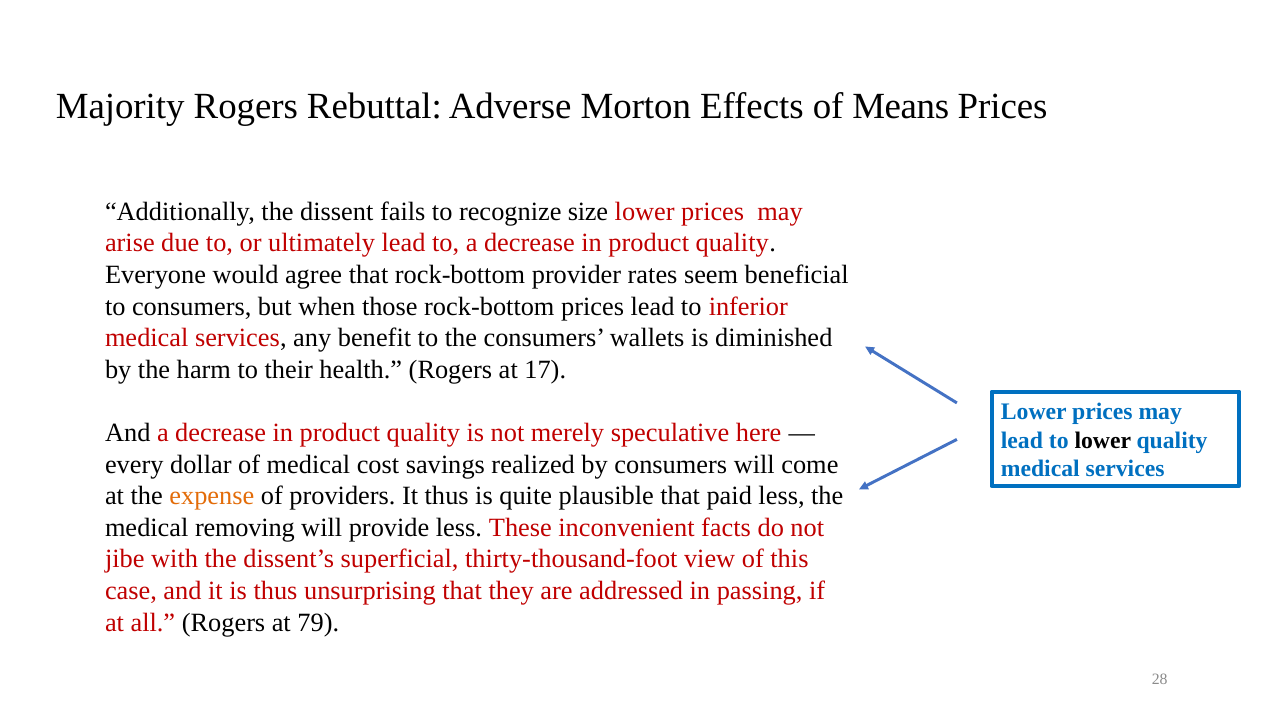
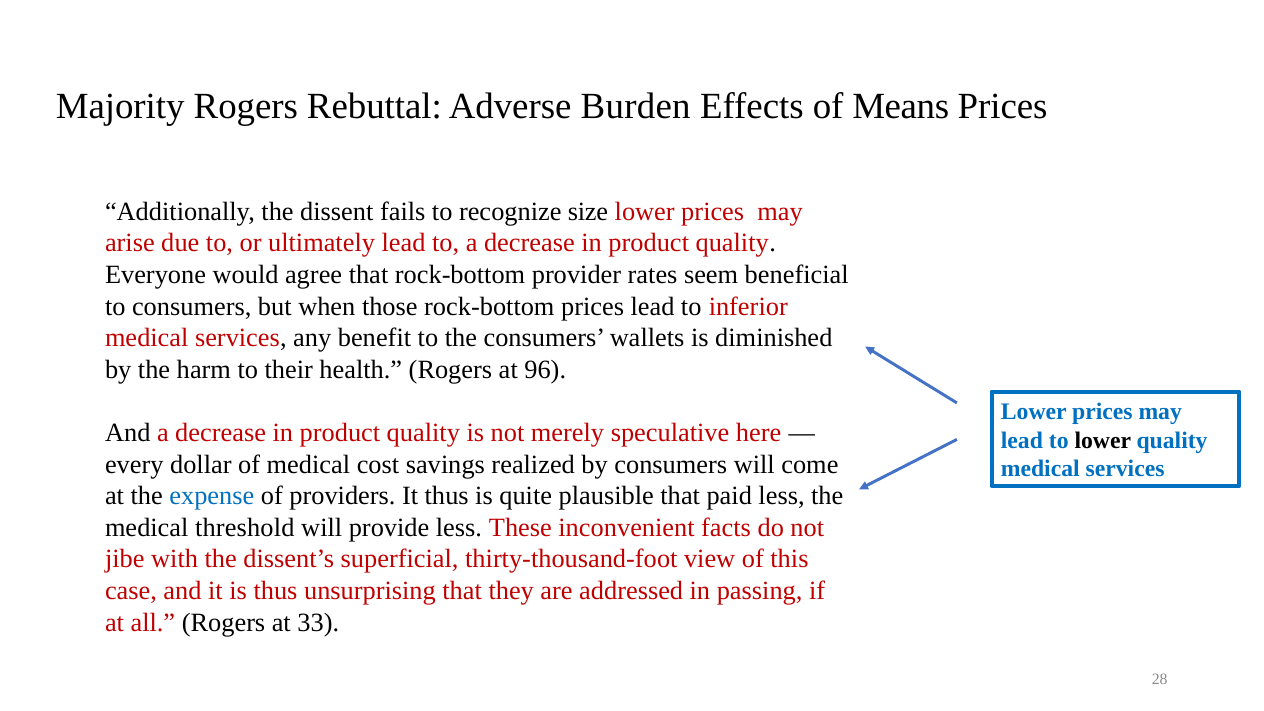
Morton: Morton -> Burden
17: 17 -> 96
expense colour: orange -> blue
removing: removing -> threshold
79: 79 -> 33
